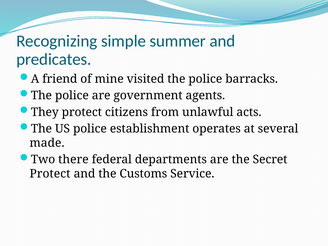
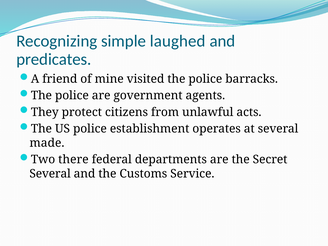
summer: summer -> laughed
Protect at (50, 174): Protect -> Several
